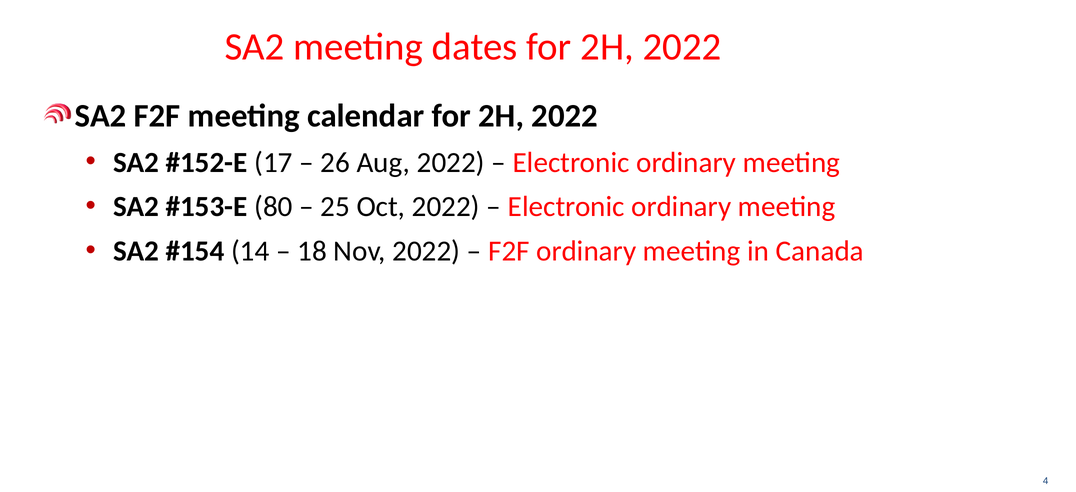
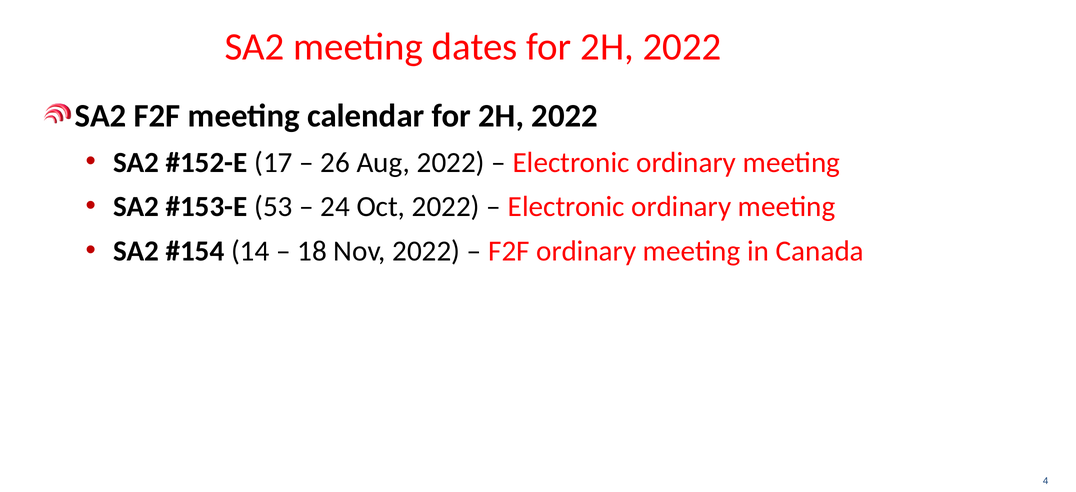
80: 80 -> 53
25: 25 -> 24
